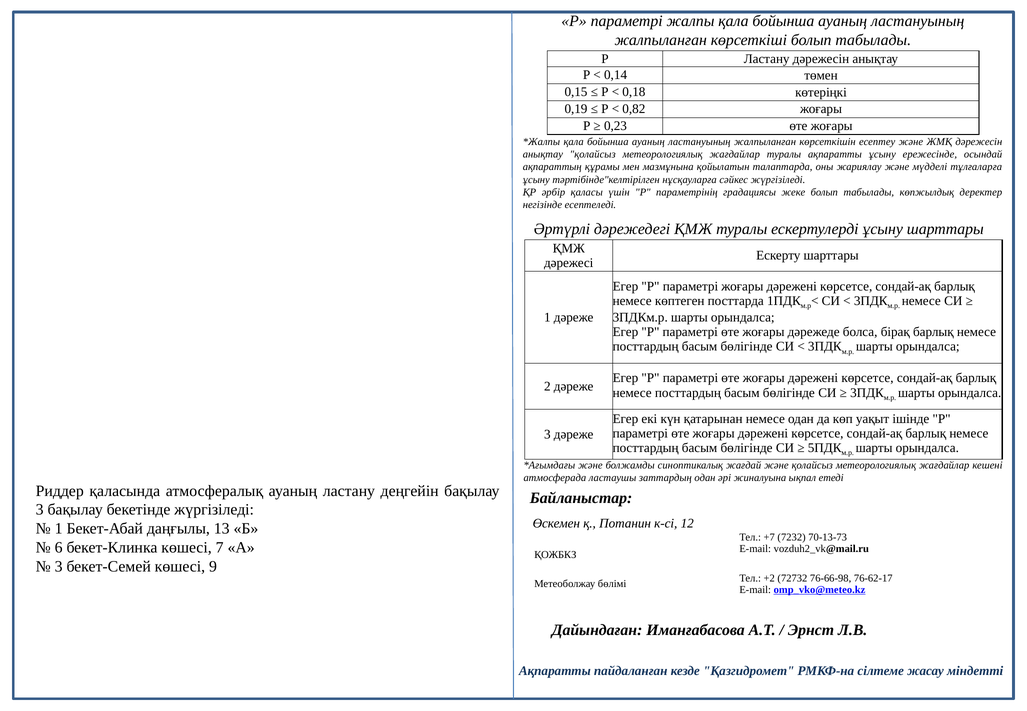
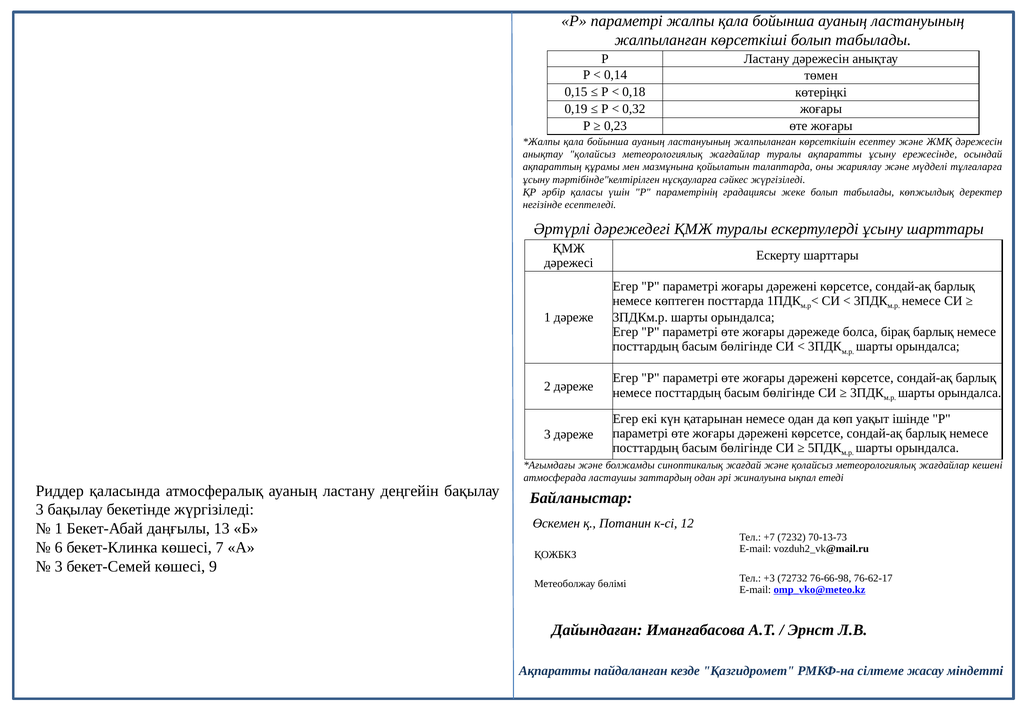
0,82: 0,82 -> 0,32
+2: +2 -> +3
